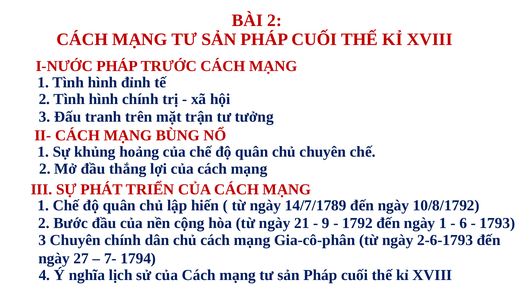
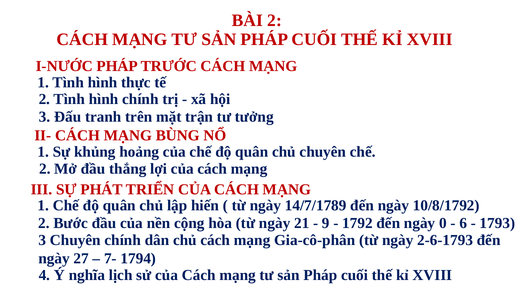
đỉnh: đỉnh -> thực
ngày 1: 1 -> 0
